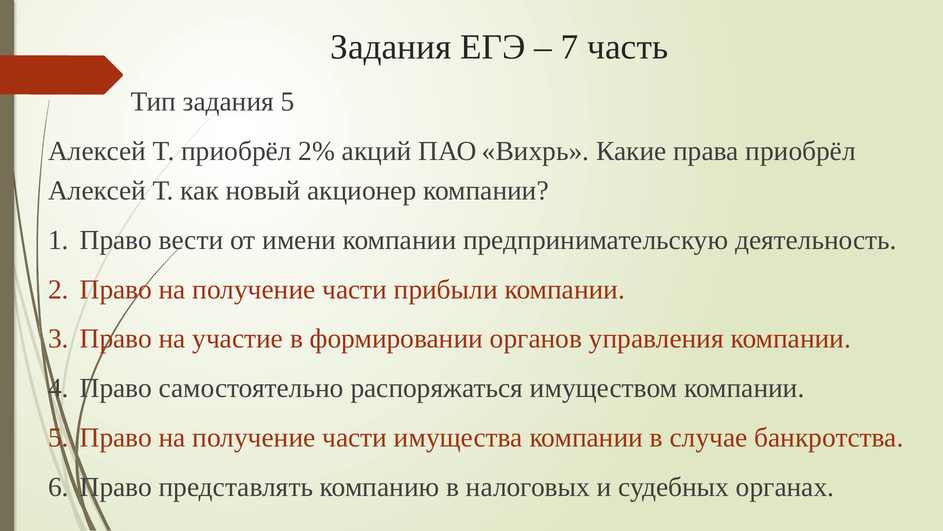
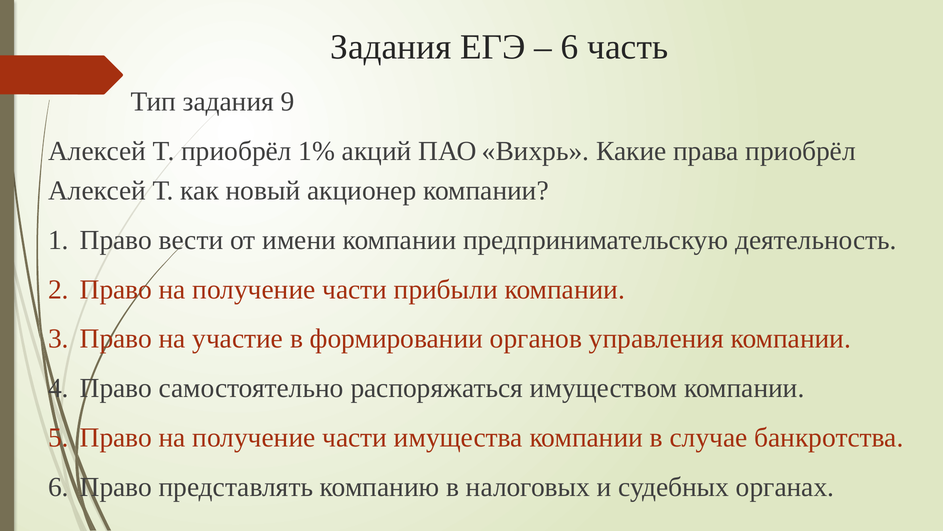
7 at (570, 47): 7 -> 6
задания 5: 5 -> 9
2%: 2% -> 1%
